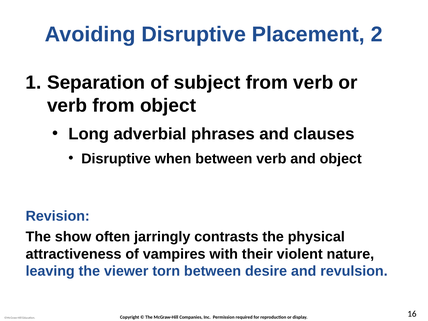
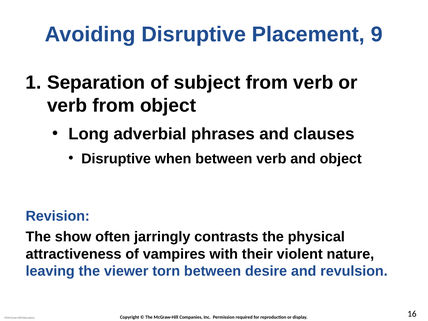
2: 2 -> 9
